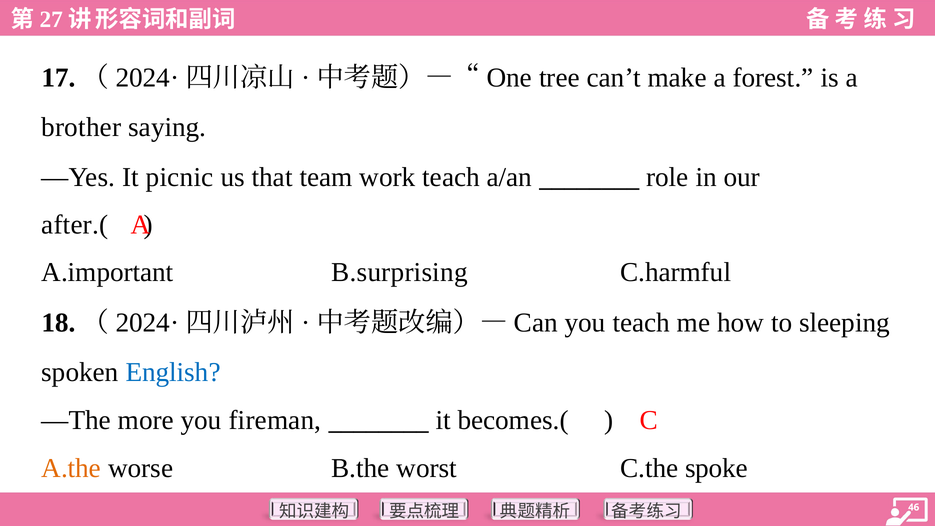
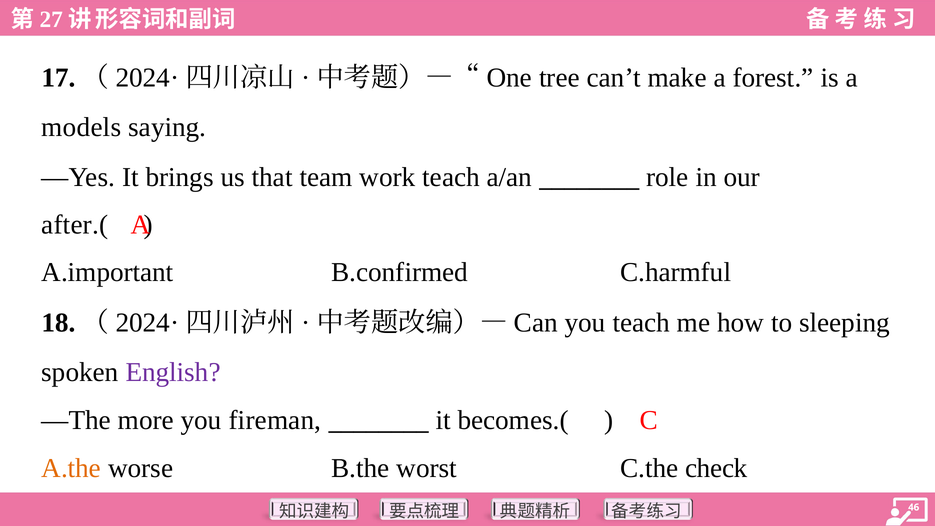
brother: brother -> models
picnic: picnic -> brings
B.surprising: B.surprising -> B.confirmed
English colour: blue -> purple
spoke: spoke -> check
